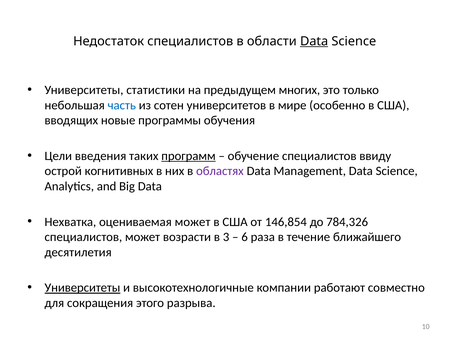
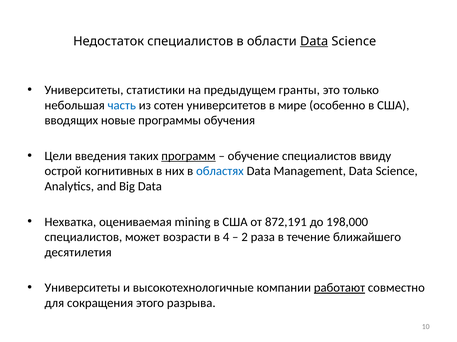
многих: многих -> гранты
областях colour: purple -> blue
оцениваемая может: может -> mining
146,854: 146,854 -> 872,191
784,326: 784,326 -> 198,000
3: 3 -> 4
6: 6 -> 2
Университеты at (82, 288) underline: present -> none
работают underline: none -> present
